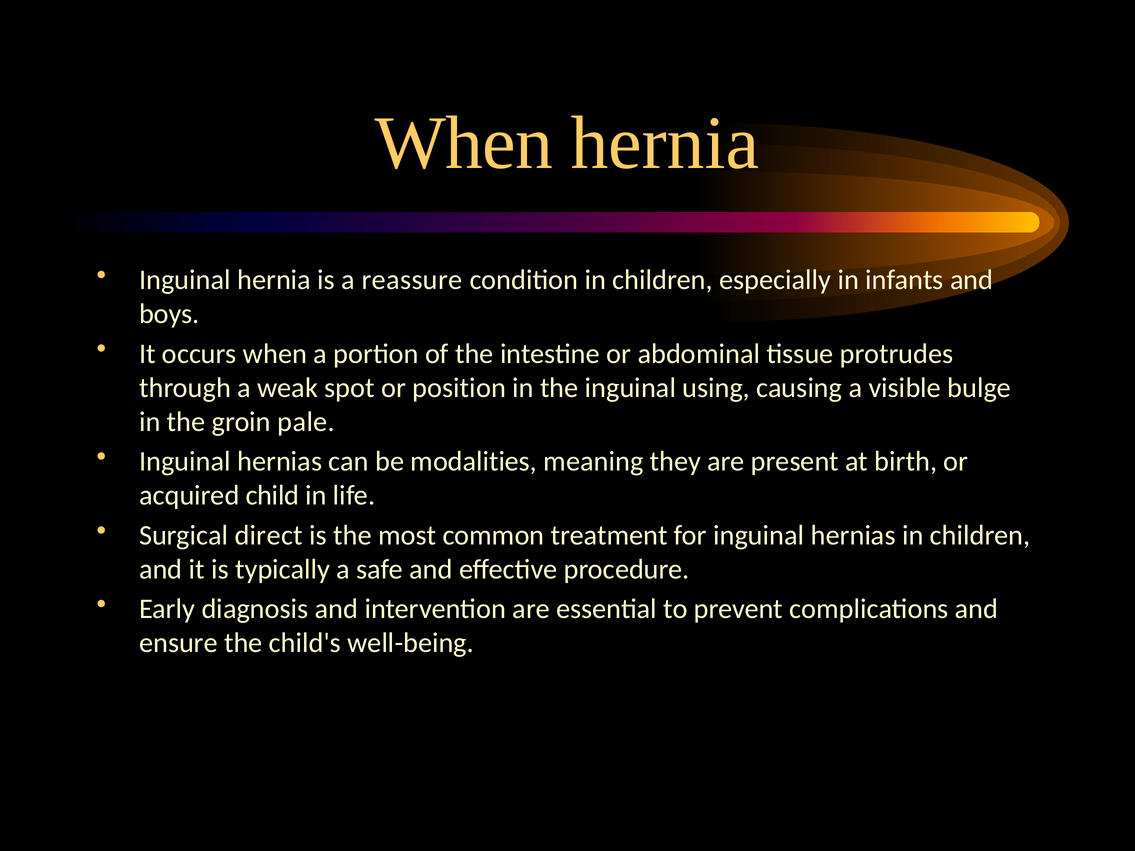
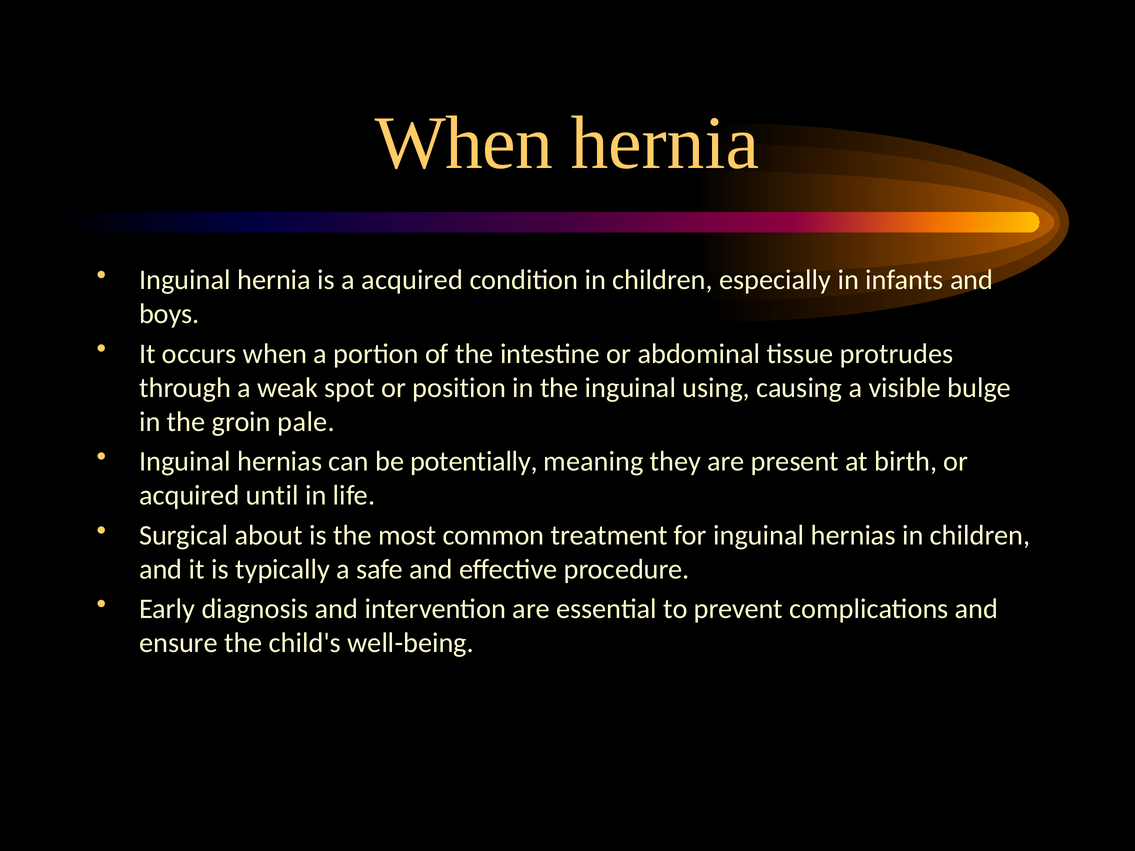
a reassure: reassure -> acquired
modalities: modalities -> potentially
child: child -> until
direct: direct -> about
